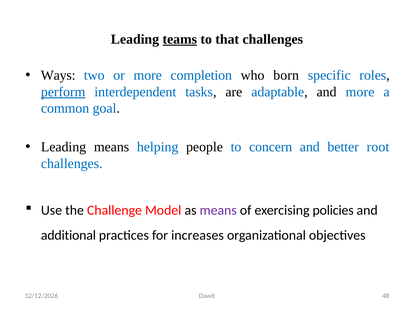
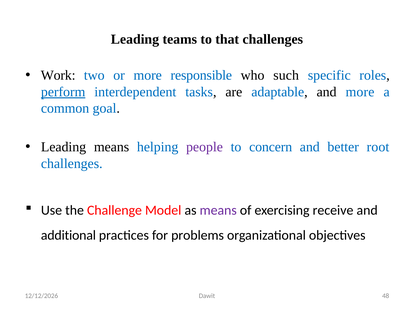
teams underline: present -> none
Ways: Ways -> Work
completion: completion -> responsible
born: born -> such
people colour: black -> purple
policies: policies -> receive
increases: increases -> problems
